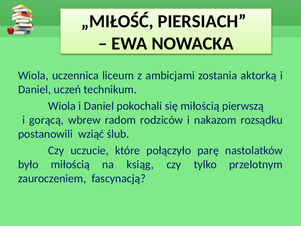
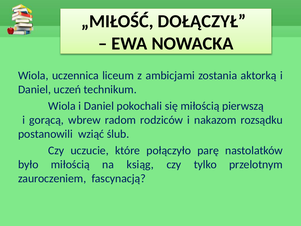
PIERSIACH: PIERSIACH -> DOŁĄCZYŁ
